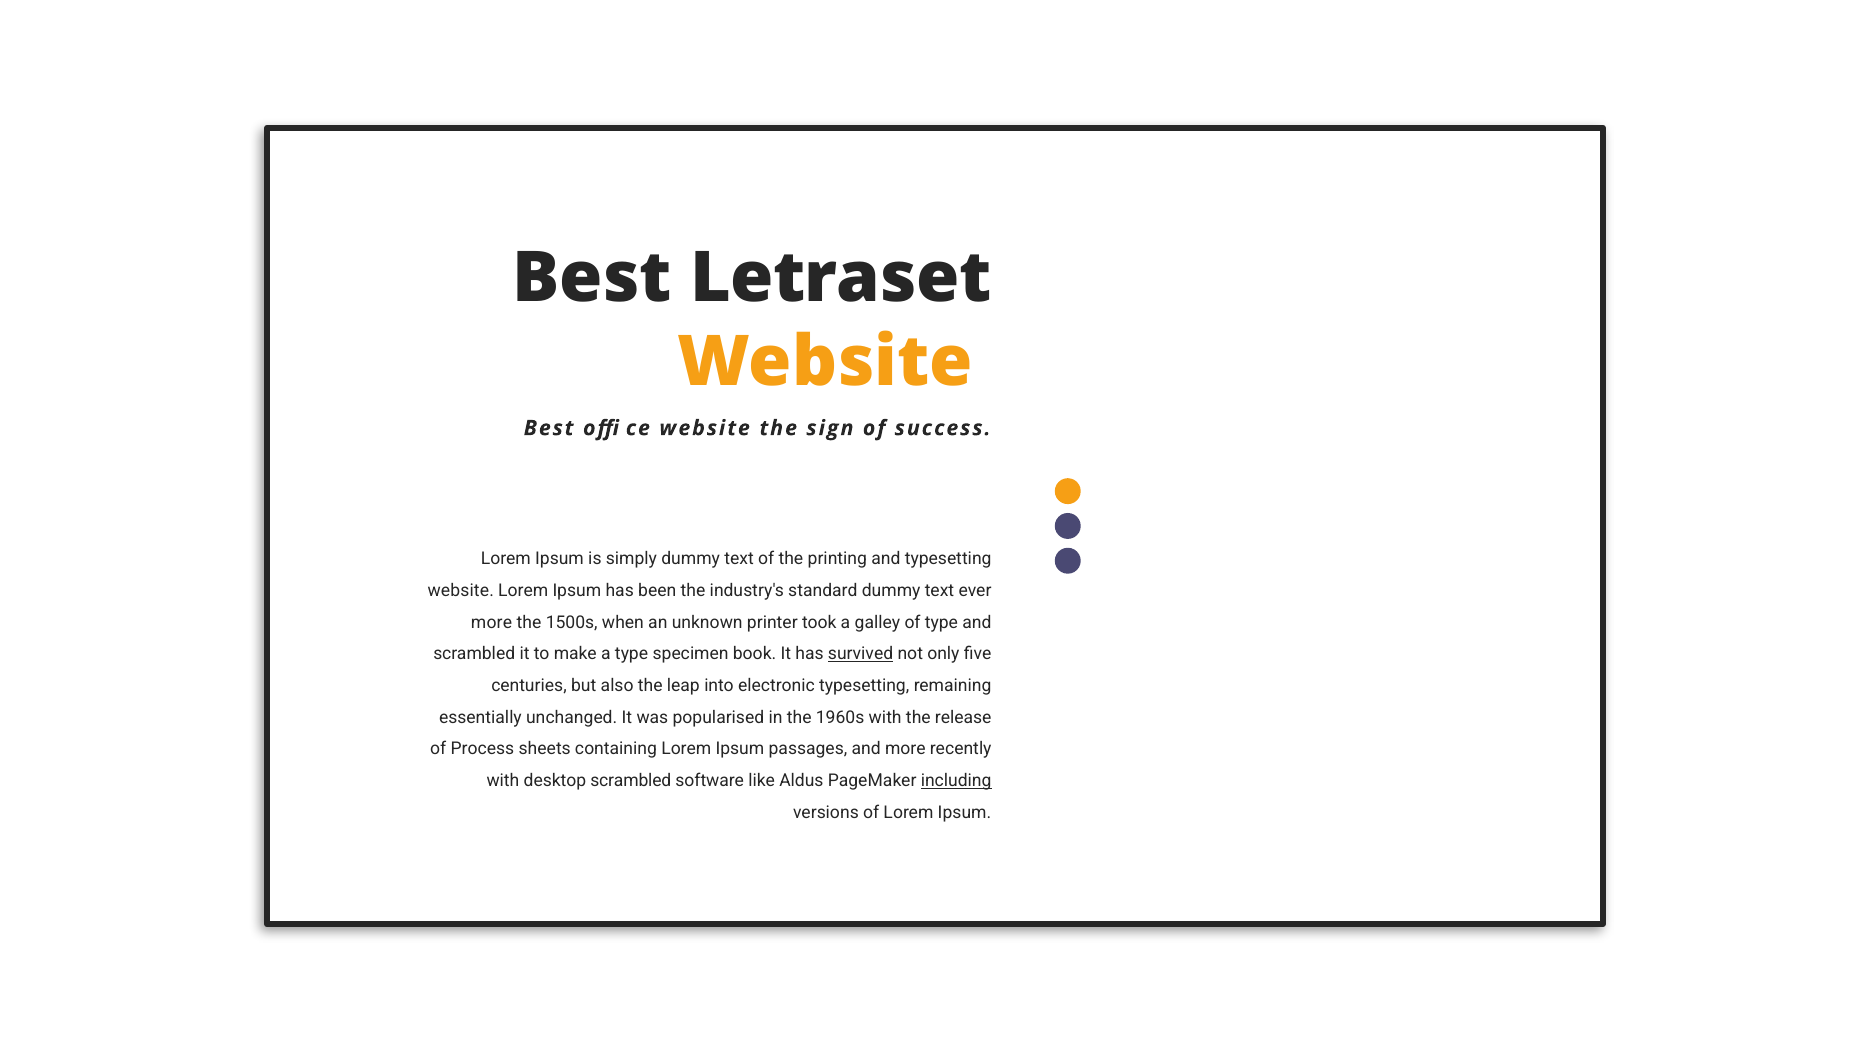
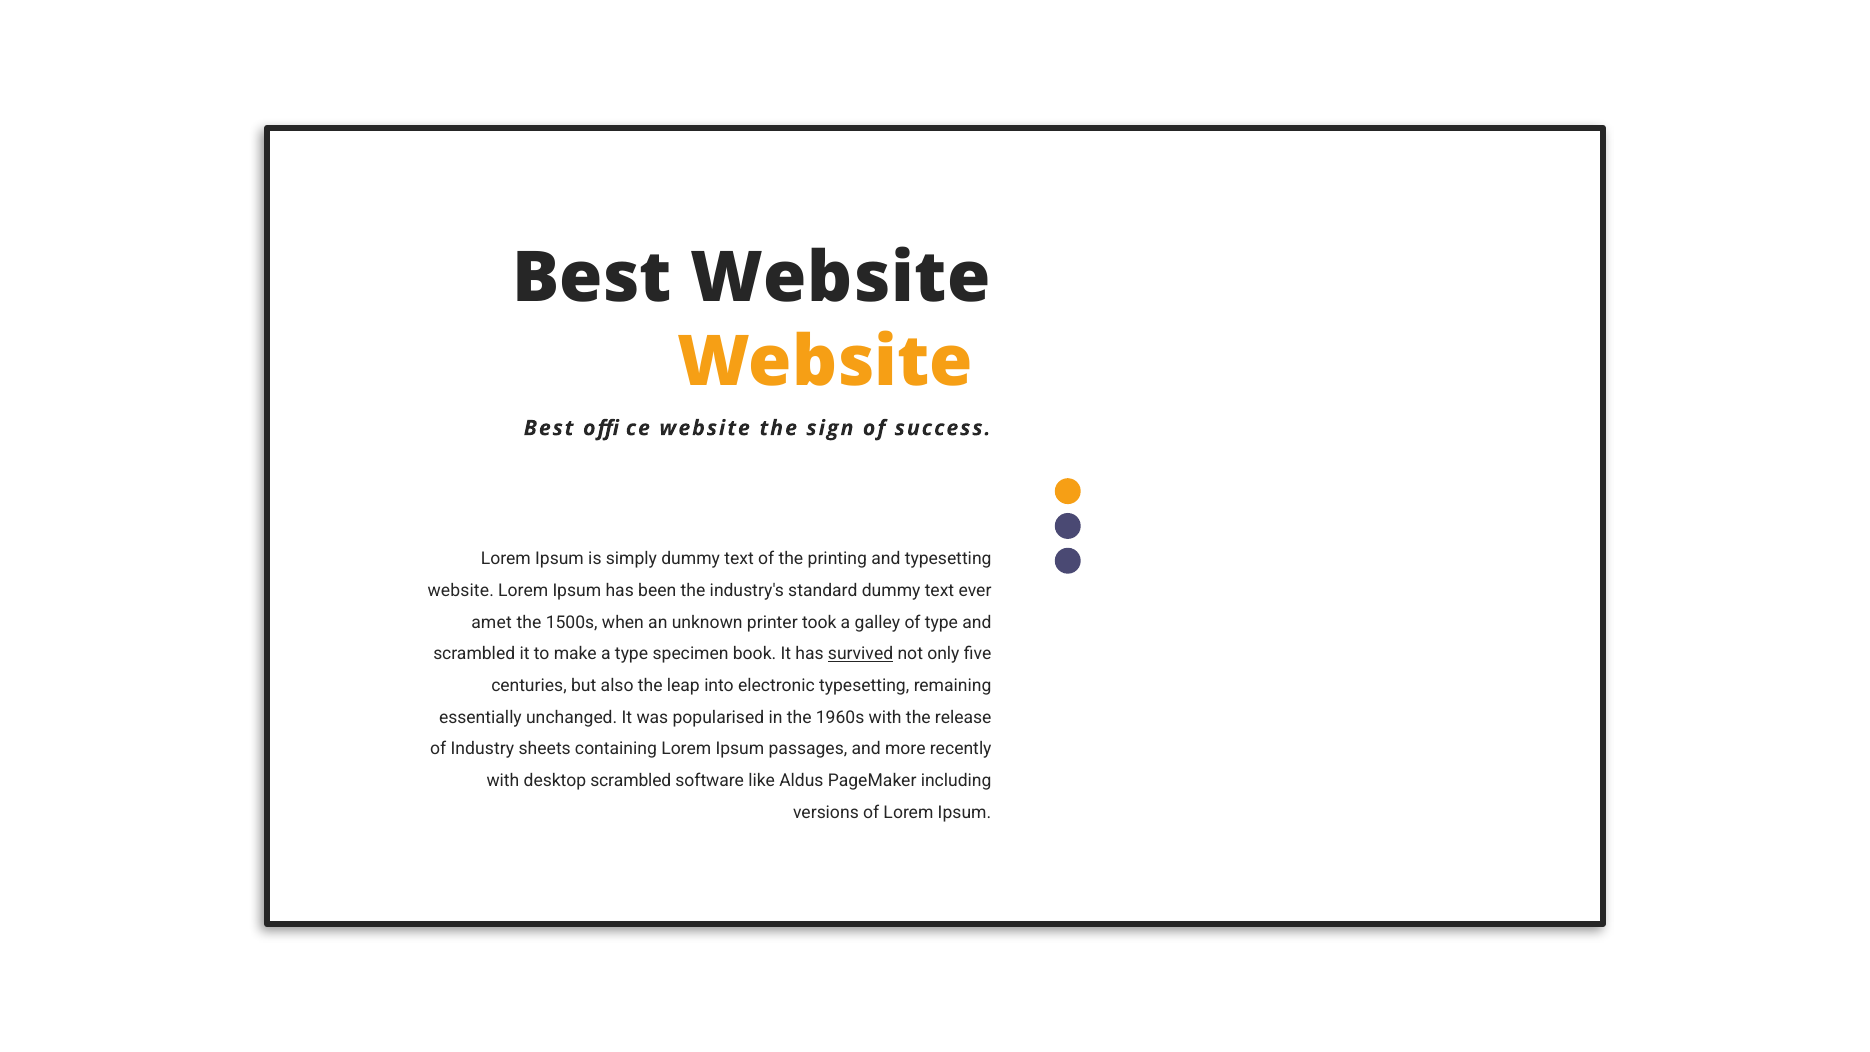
Best Letraset: Letraset -> Website
more at (492, 622): more -> amet
Process: Process -> Industry
including underline: present -> none
